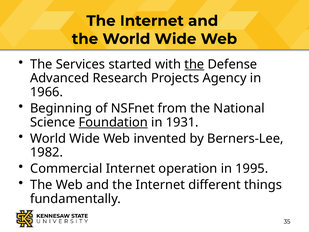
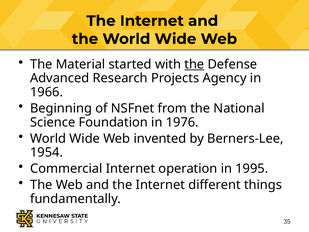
Services: Services -> Material
Foundation underline: present -> none
1931: 1931 -> 1976
1982: 1982 -> 1954
